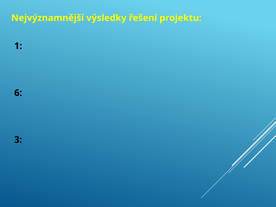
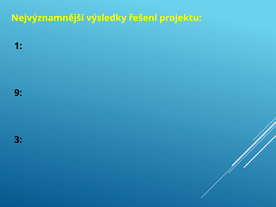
6: 6 -> 9
